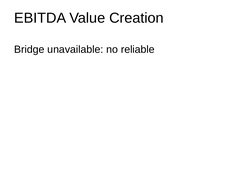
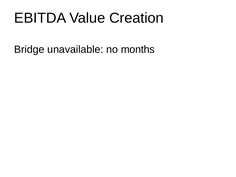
reliable: reliable -> months
